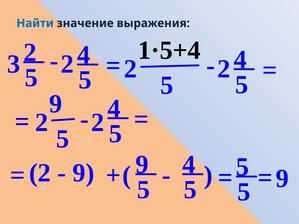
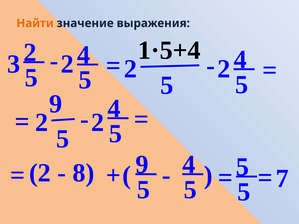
Найти colour: blue -> orange
9 at (282, 179): 9 -> 7
9 at (83, 173): 9 -> 8
